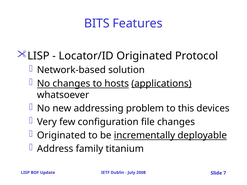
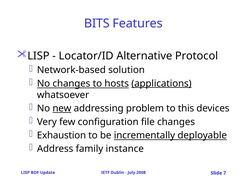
Locator/ID Originated: Originated -> Alternative
new underline: none -> present
Originated at (61, 135): Originated -> Exhaustion
titanium: titanium -> instance
